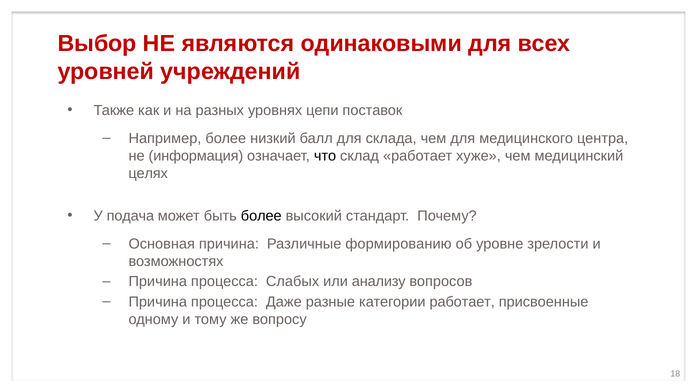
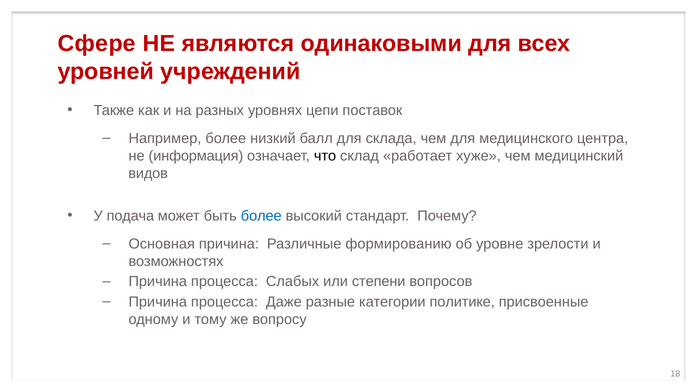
Выбор: Выбор -> Сфере
целях: целях -> видов
более at (261, 216) colour: black -> blue
анализу: анализу -> степени
категории работает: работает -> политике
